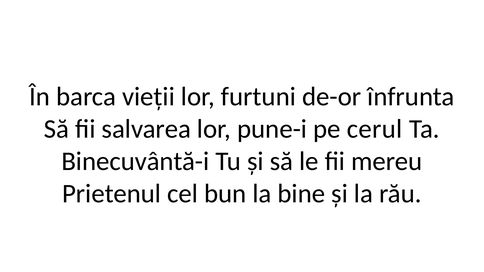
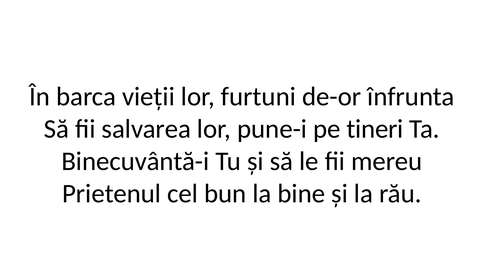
cerul: cerul -> tineri
